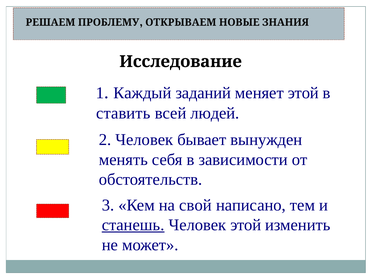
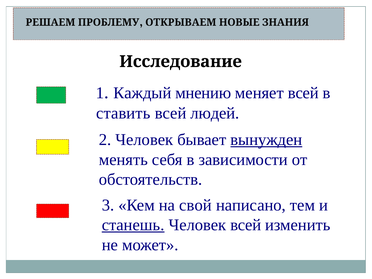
заданий: заданий -> мнению
меняет этой: этой -> всей
вынужден underline: none -> present
Человек этой: этой -> всей
